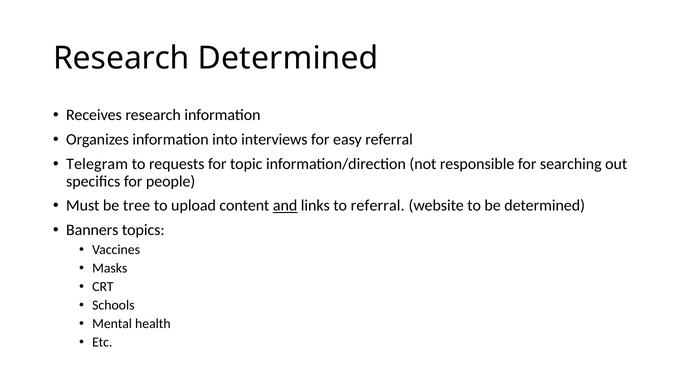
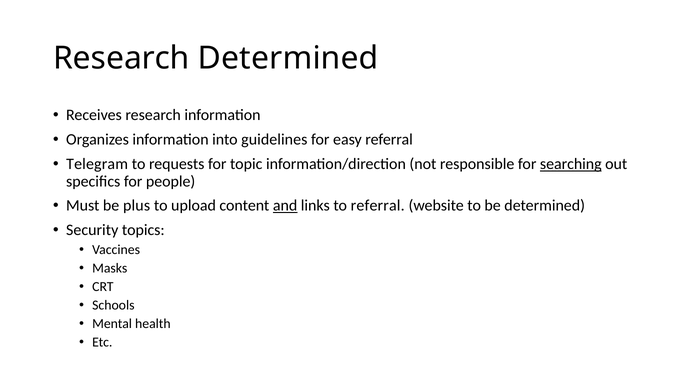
interviews: interviews -> guidelines
searching underline: none -> present
tree: tree -> plus
Banners: Banners -> Security
